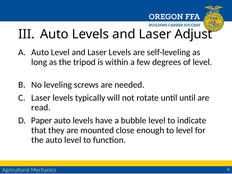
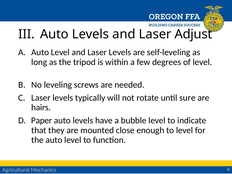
until until: until -> sure
read: read -> hairs
